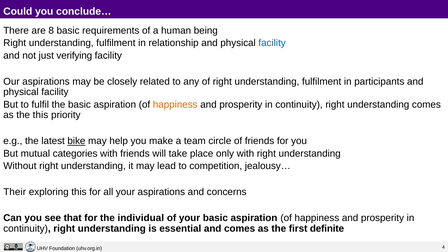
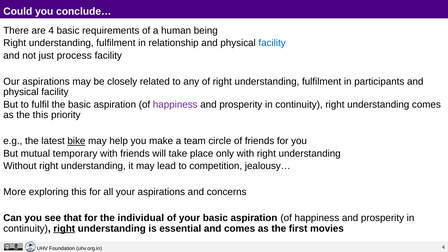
are 8: 8 -> 4
verifying: verifying -> process
happiness at (175, 104) colour: orange -> purple
categories: categories -> temporary
Their: Their -> More
right at (64, 229) underline: none -> present
definite: definite -> movies
